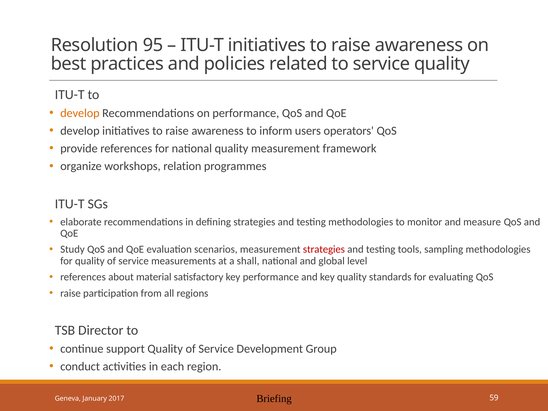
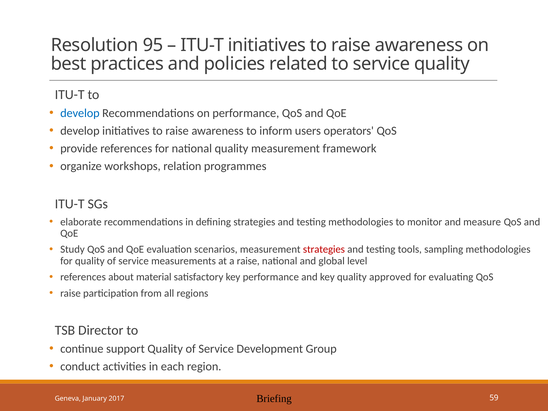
develop at (80, 113) colour: orange -> blue
a shall: shall -> raise
standards: standards -> approved
